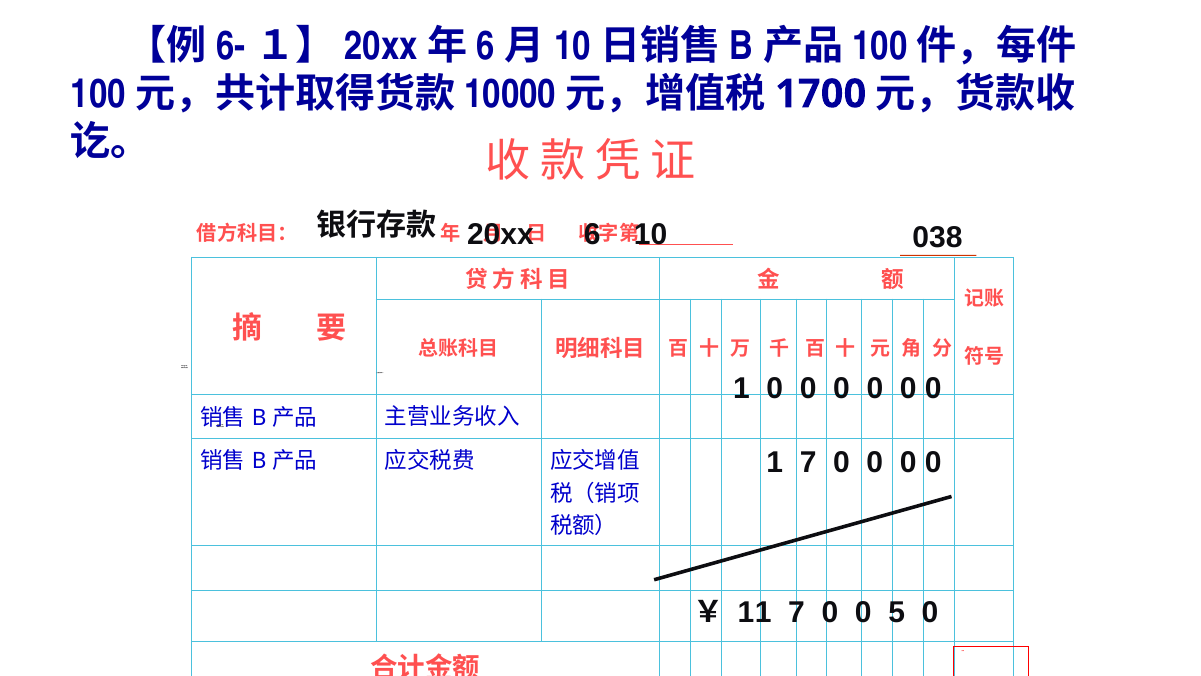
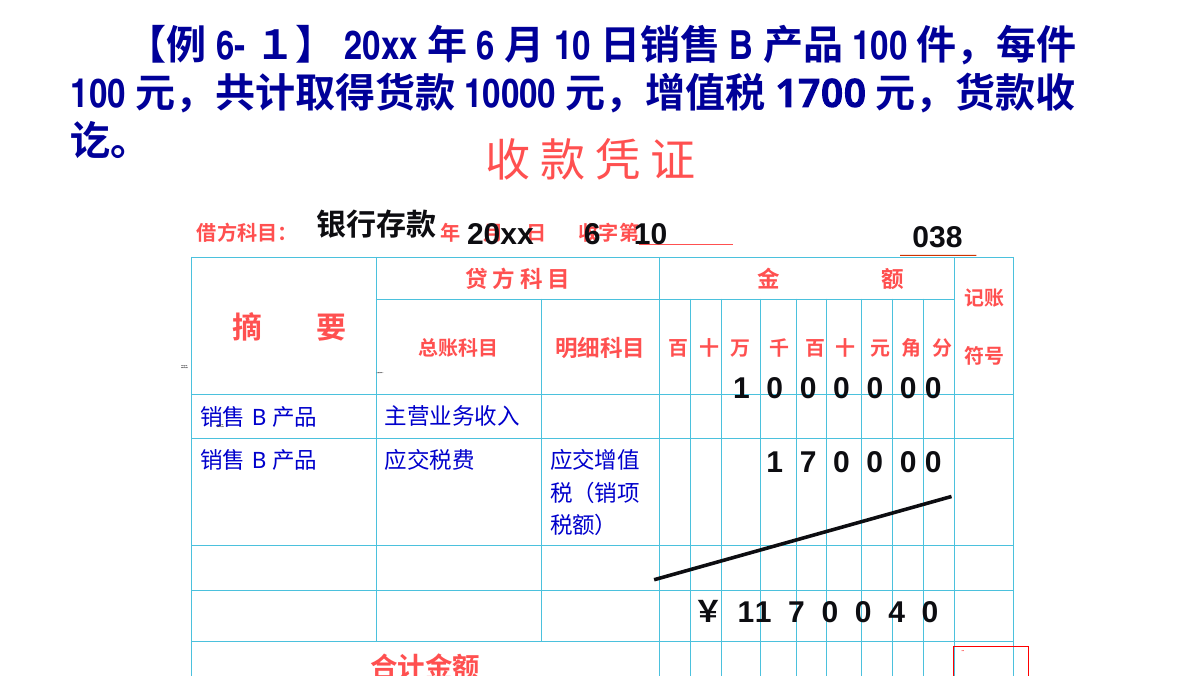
5: 5 -> 4
